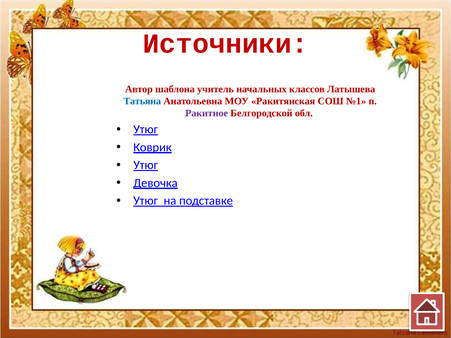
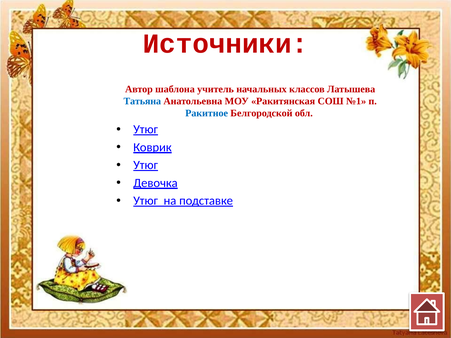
Ракитное colour: purple -> blue
